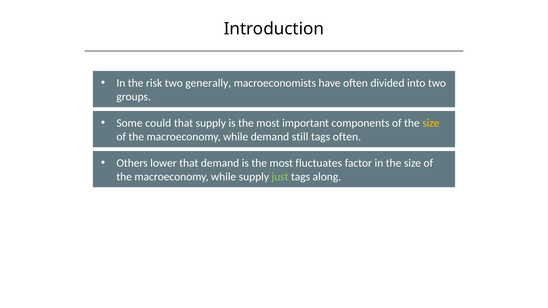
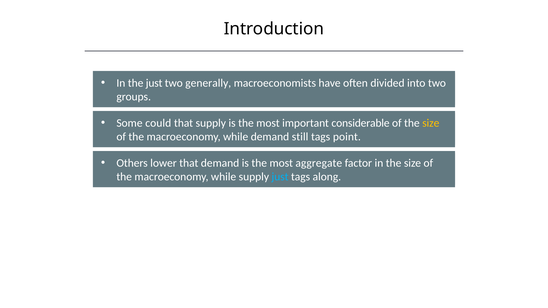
the risk: risk -> just
components: components -> considerable
tags often: often -> point
fluctuates: fluctuates -> aggregate
just at (280, 177) colour: light green -> light blue
